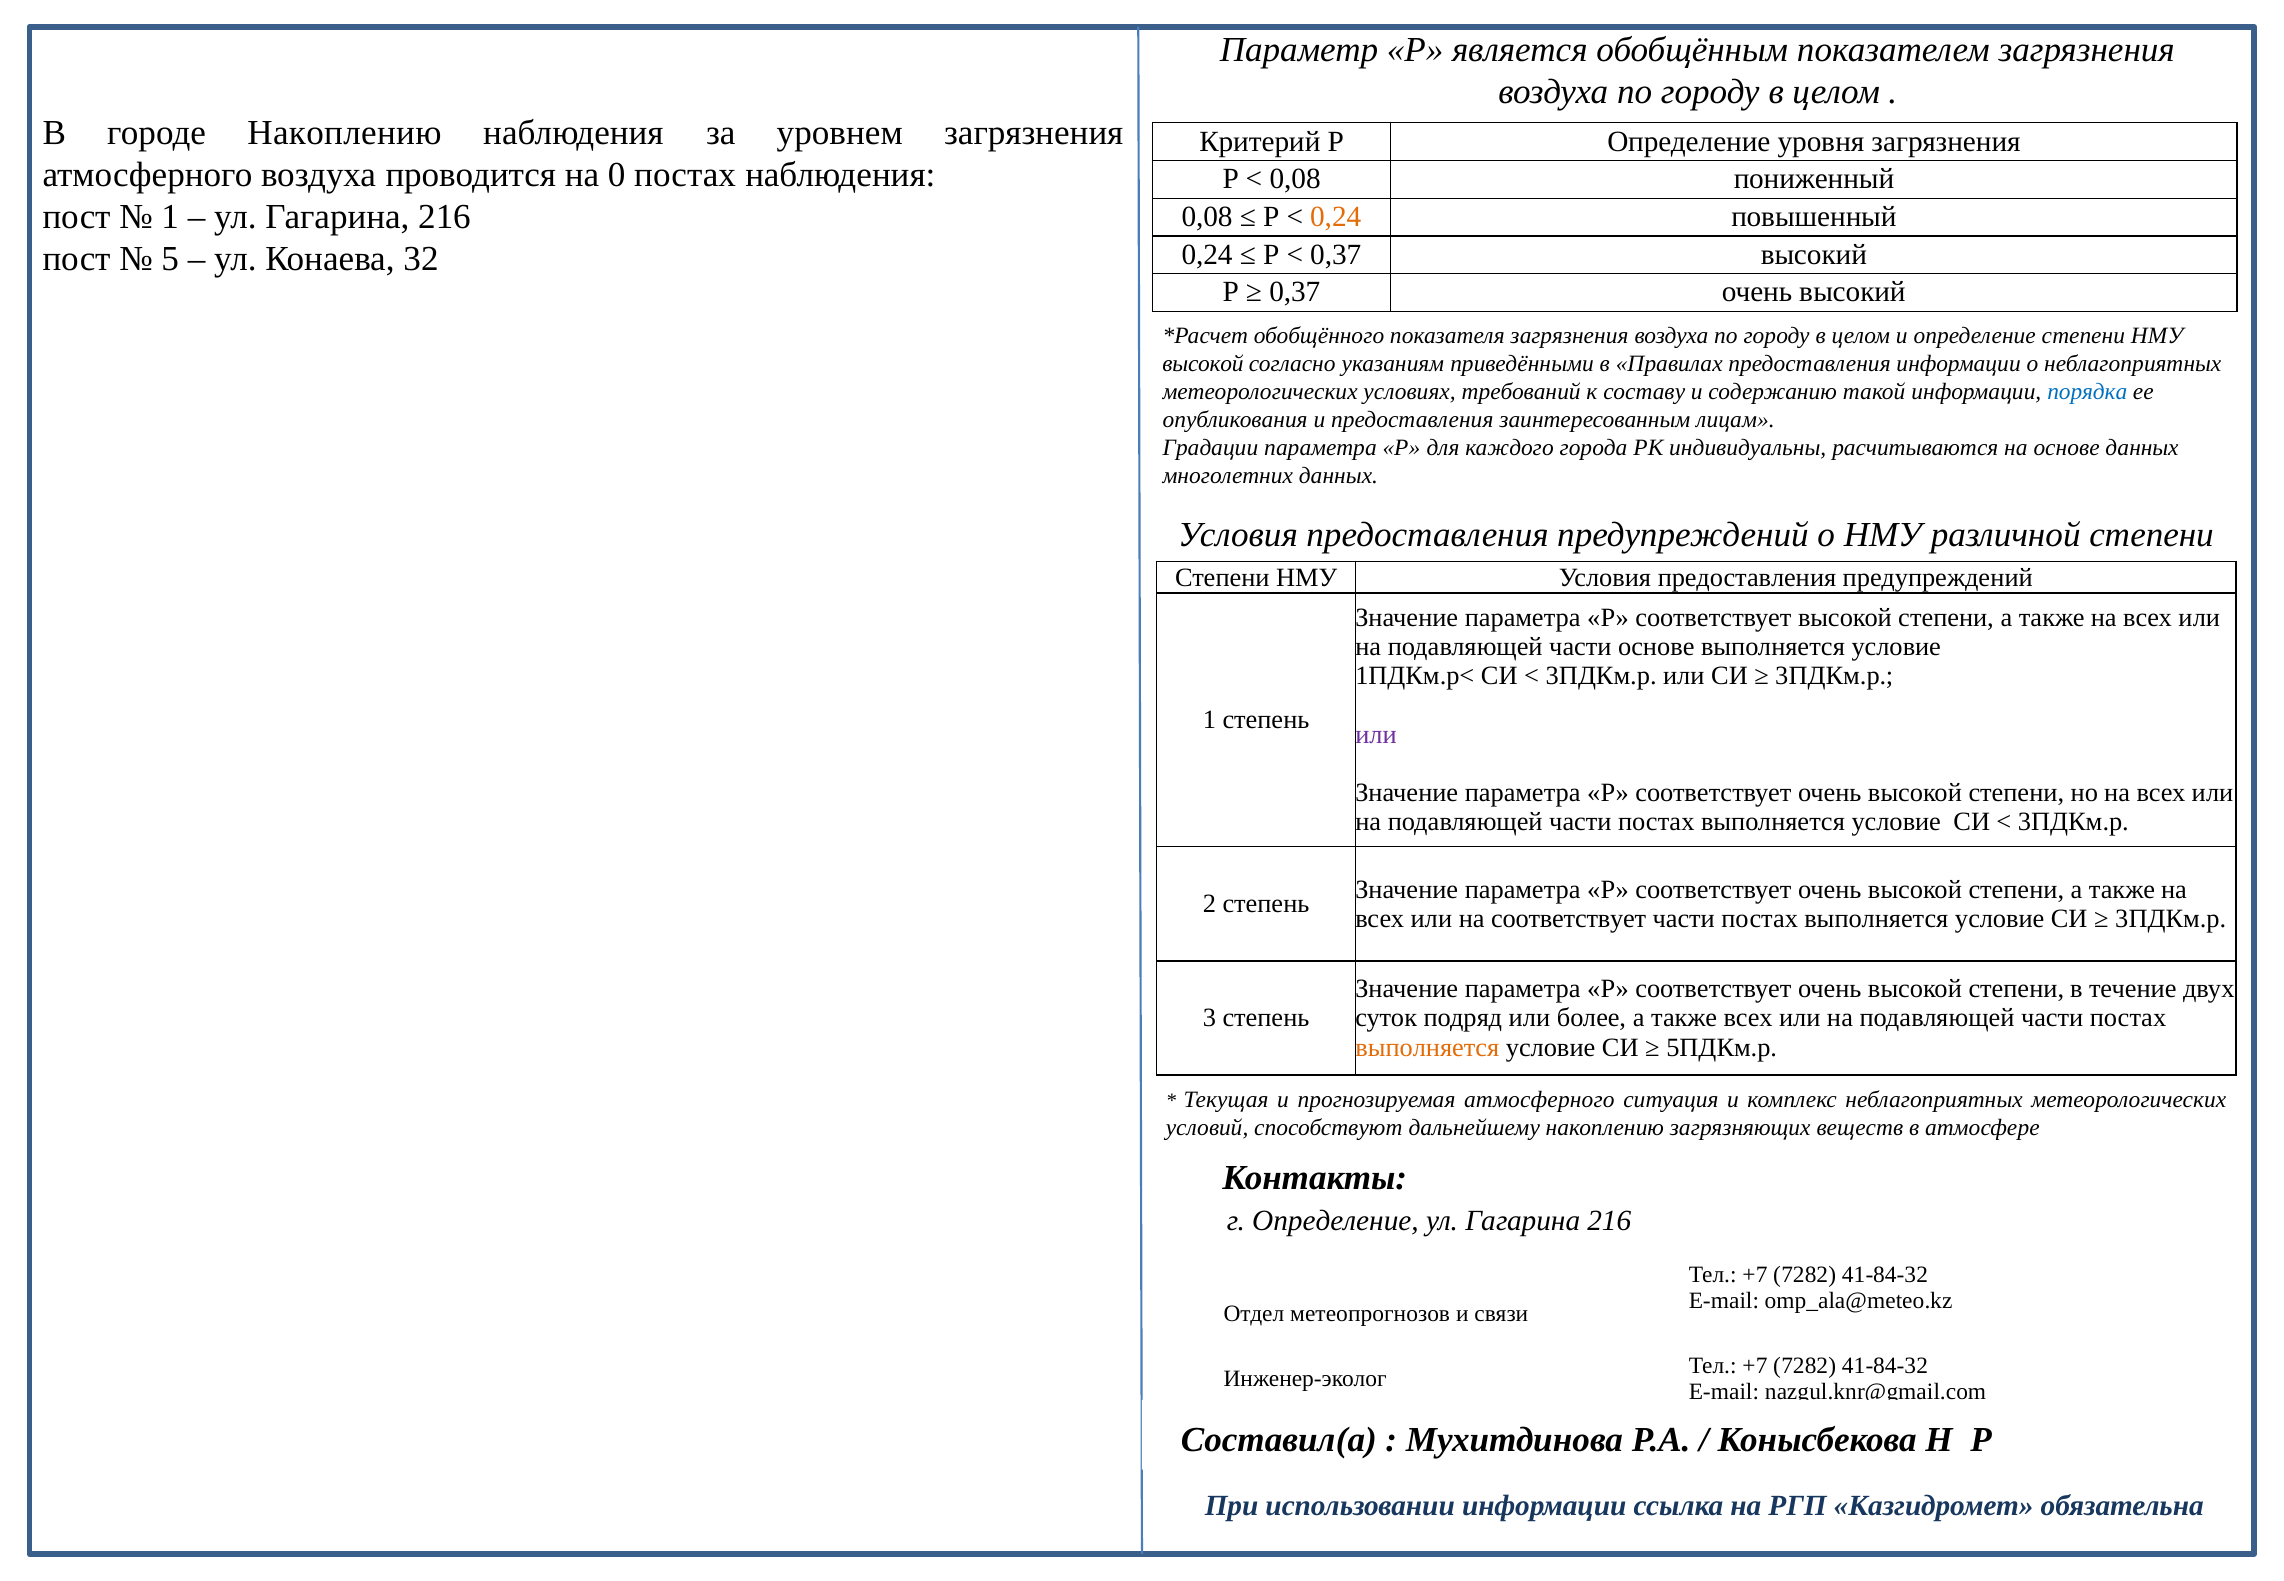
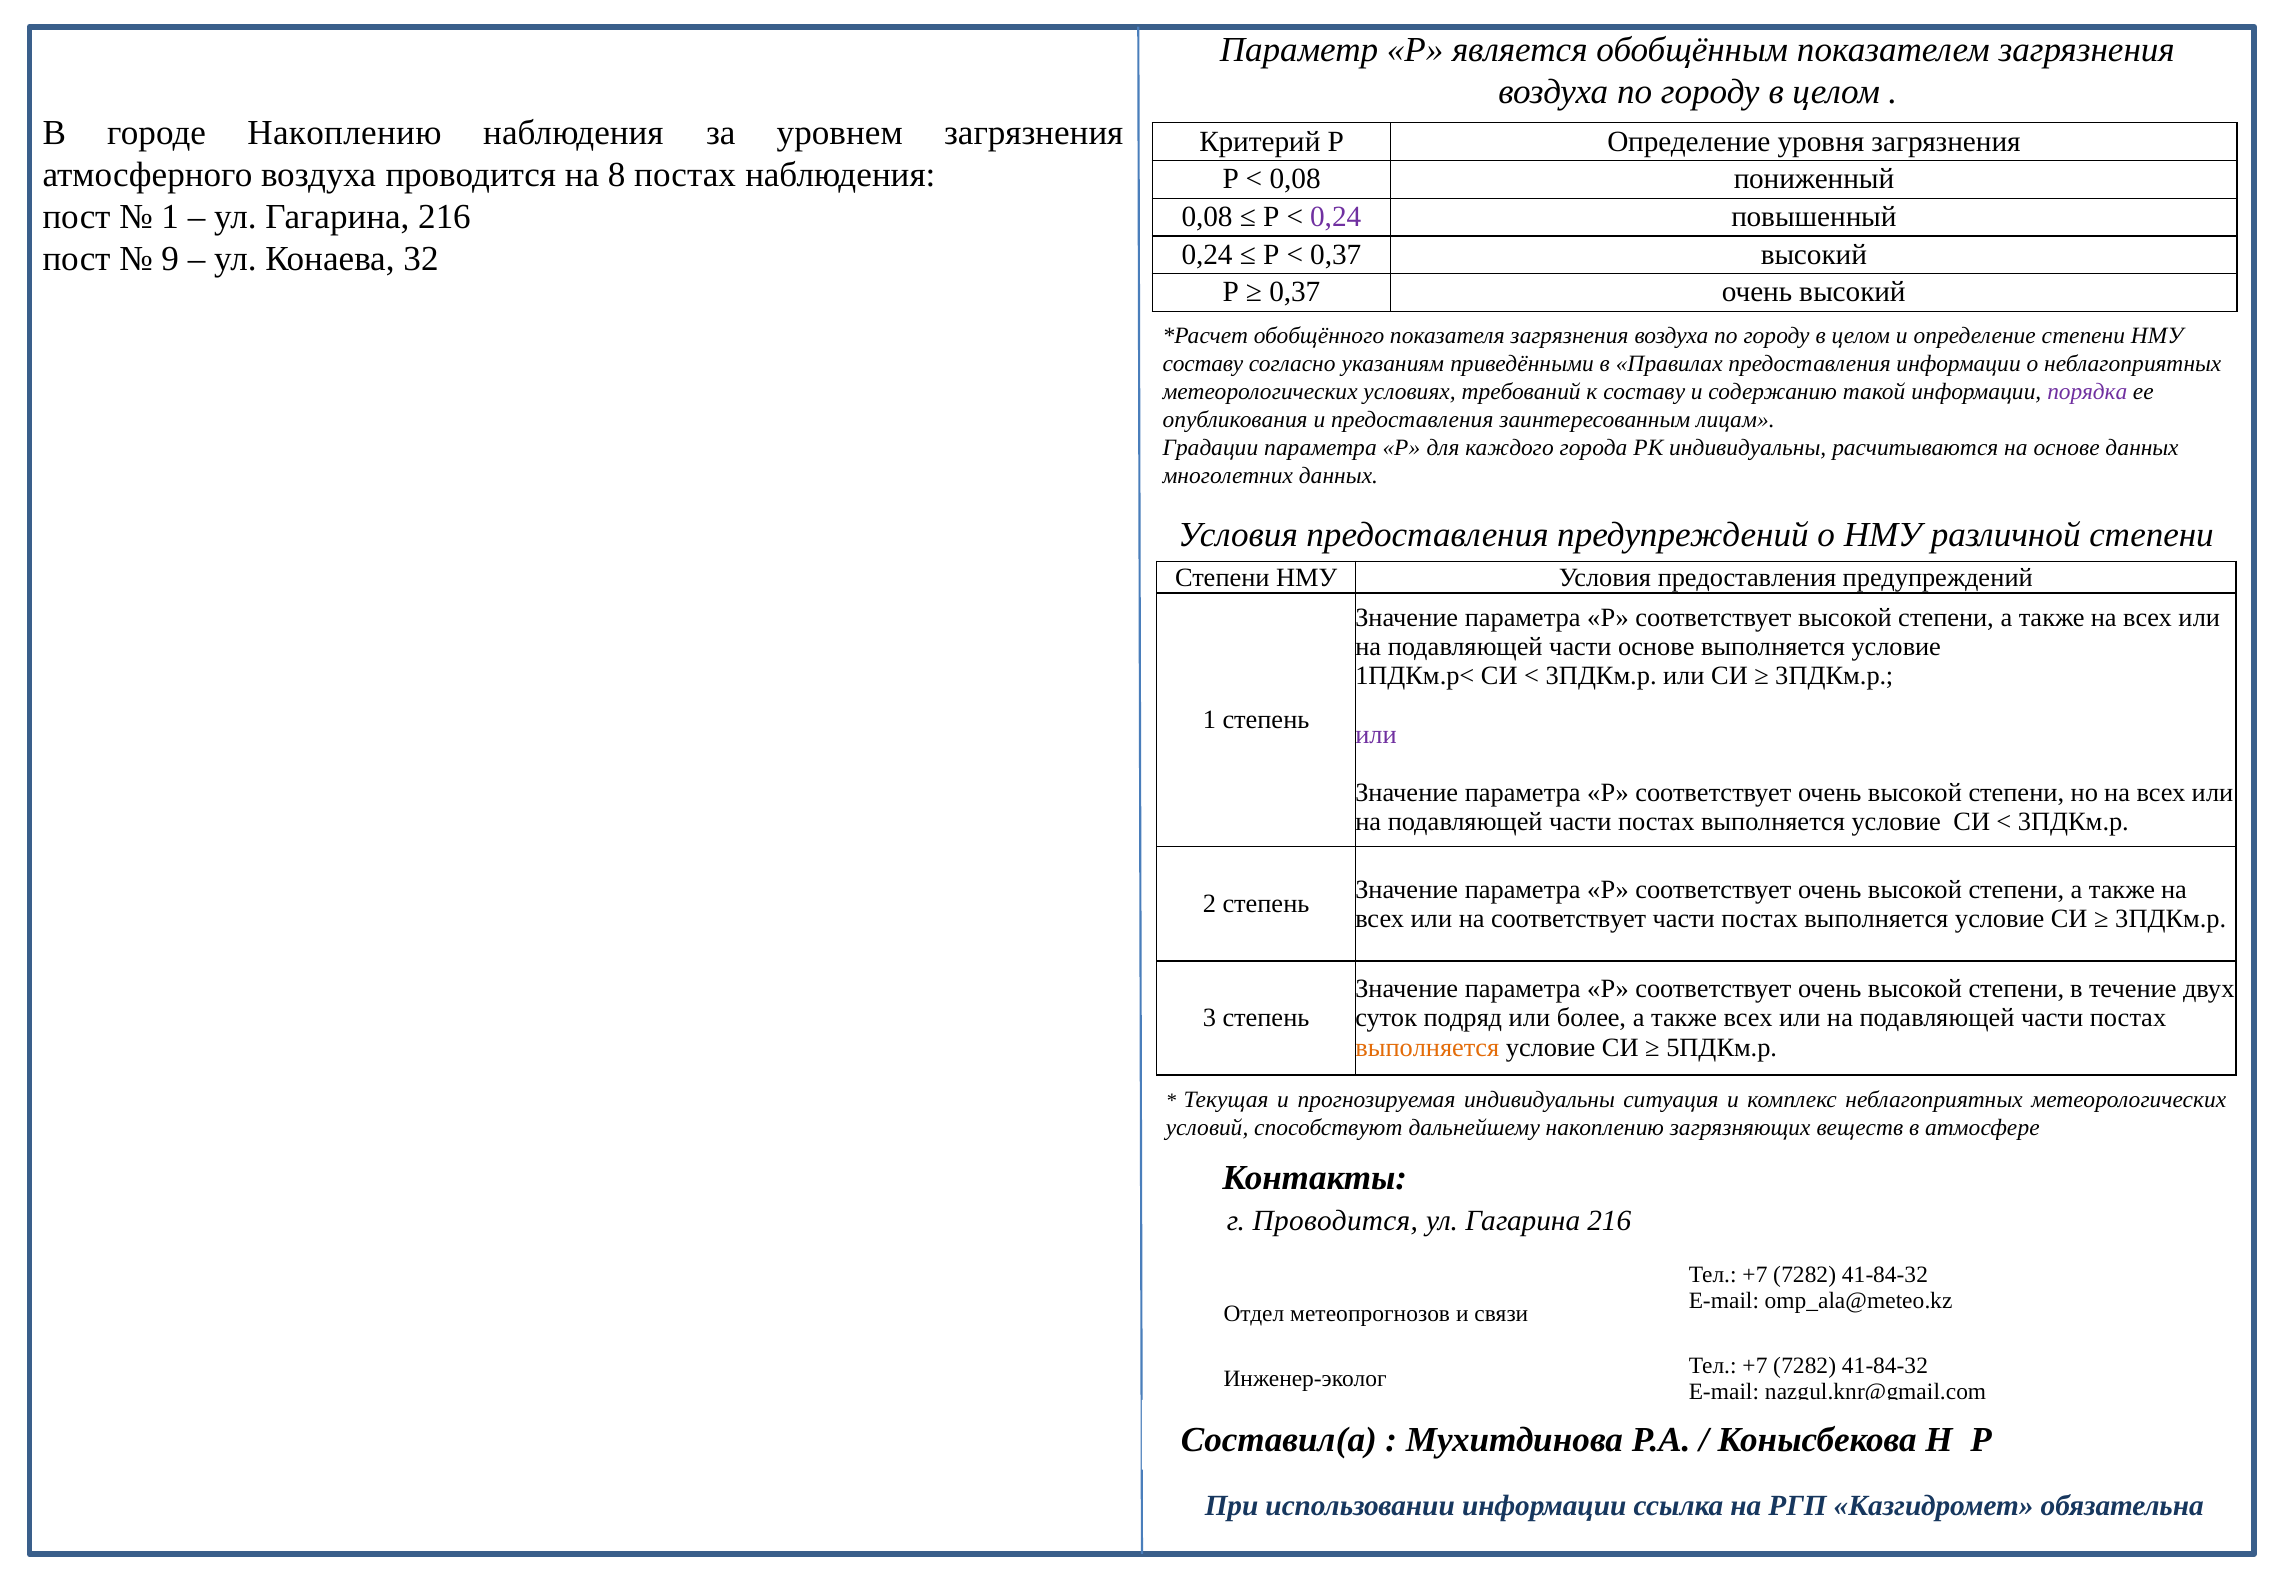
0: 0 -> 8
0,24 at (1336, 217) colour: orange -> purple
5: 5 -> 9
высокой at (1203, 363): высокой -> составу
порядка colour: blue -> purple
прогнозируемая атмосферного: атмосферного -> индивидуальны
г Определение: Определение -> Проводится
